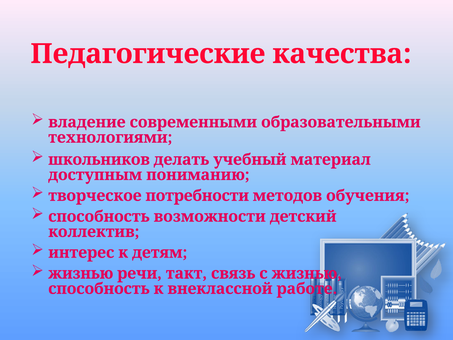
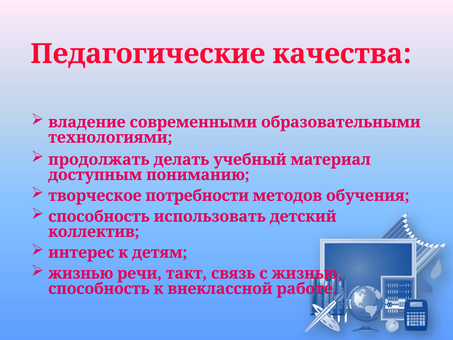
школьников: школьников -> продолжать
возможности: возможности -> использовать
